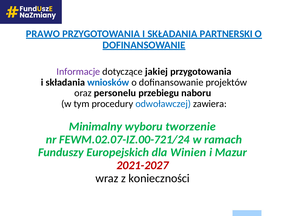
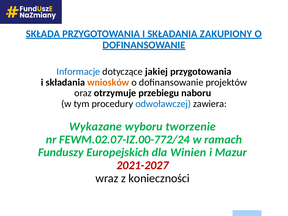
PRAWO: PRAWO -> SKŁADA
PARTNERSKI: PARTNERSKI -> ZAKUPIONY
Informacje colour: purple -> blue
wniosków colour: blue -> orange
personelu: personelu -> otrzymuje
Minimalny: Minimalny -> Wykazane
FEWM.02.07-IZ.00-721/24: FEWM.02.07-IZ.00-721/24 -> FEWM.02.07-IZ.00-772/24
